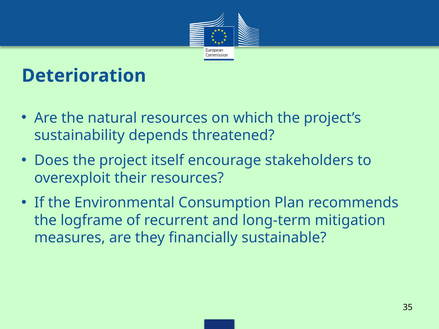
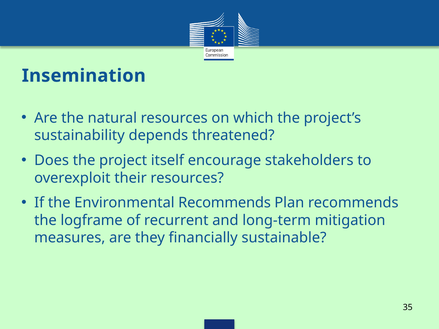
Deterioration: Deterioration -> Insemination
Environmental Consumption: Consumption -> Recommends
